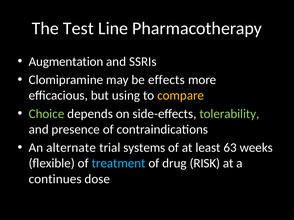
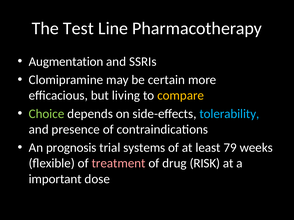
effects: effects -> certain
using: using -> living
tolerability colour: light green -> light blue
alternate: alternate -> prognosis
63: 63 -> 79
treatment colour: light blue -> pink
continues: continues -> important
